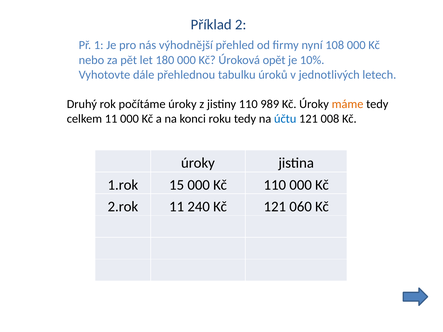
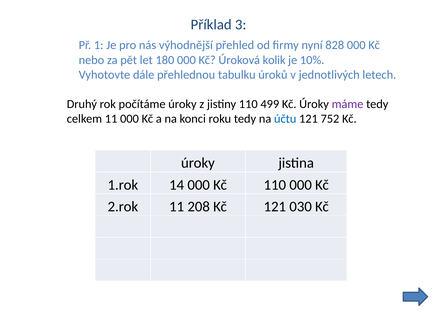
2: 2 -> 3
108: 108 -> 828
opět: opět -> kolik
989: 989 -> 499
máme colour: orange -> purple
008: 008 -> 752
15: 15 -> 14
240: 240 -> 208
060: 060 -> 030
